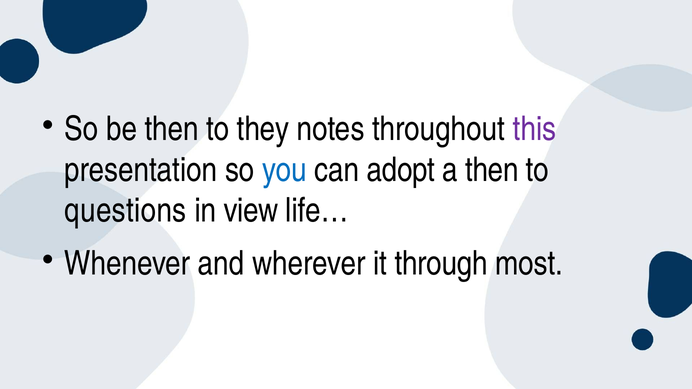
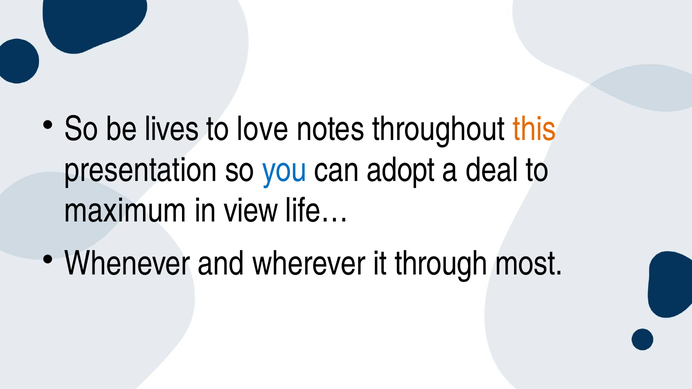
be then: then -> lives
they: they -> love
this colour: purple -> orange
a then: then -> deal
questions: questions -> maximum
